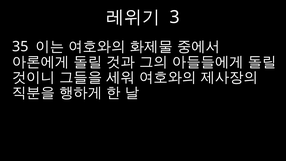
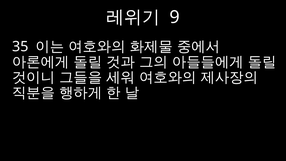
3: 3 -> 9
